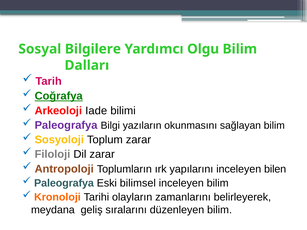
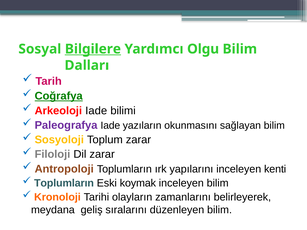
Bilgilere underline: none -> present
Paleografya Bilgi: Bilgi -> Iade
bilen: bilen -> kenti
Paleografya at (64, 183): Paleografya -> Toplumların
bilimsel: bilimsel -> koymak
